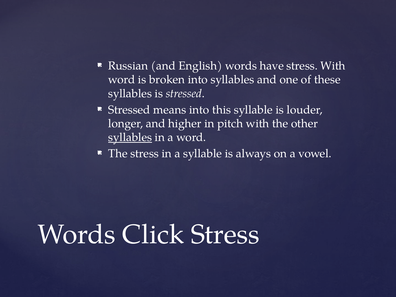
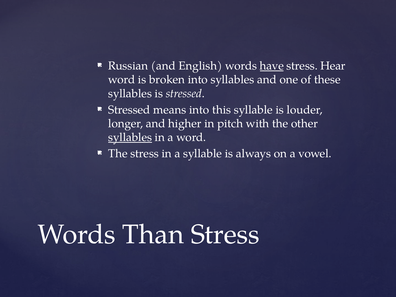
have underline: none -> present
stress With: With -> Hear
Click: Click -> Than
